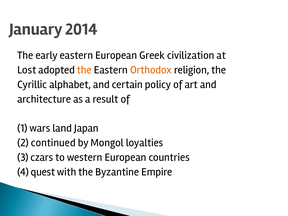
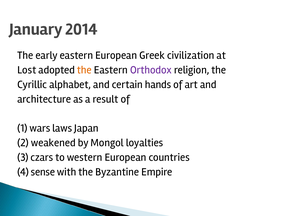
Orthodox colour: orange -> purple
policy: policy -> hands
land: land -> laws
continued: continued -> weakened
quest: quest -> sense
